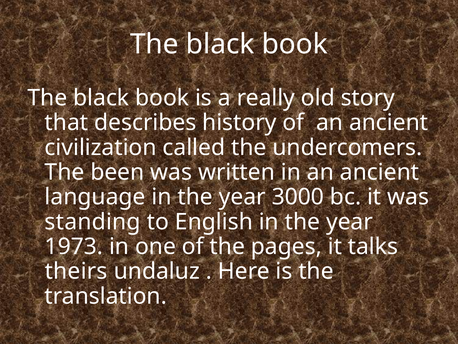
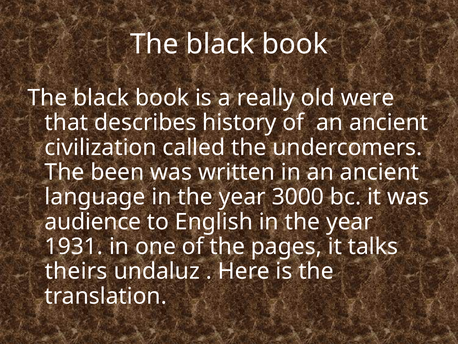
story: story -> were
standing: standing -> audience
1973: 1973 -> 1931
